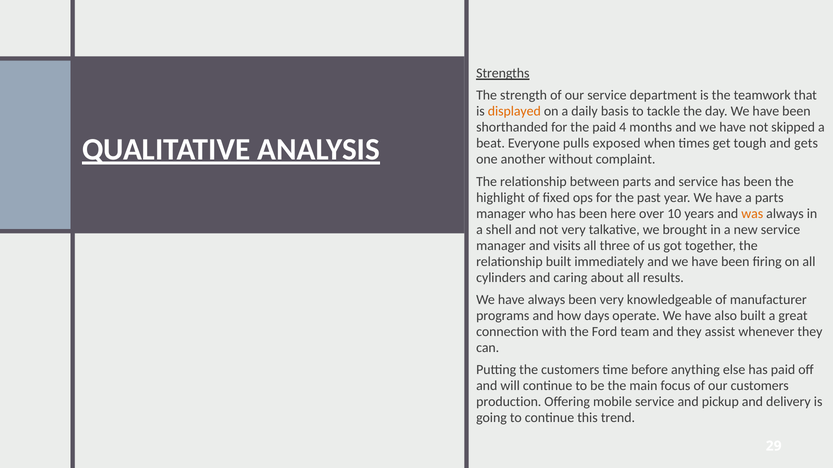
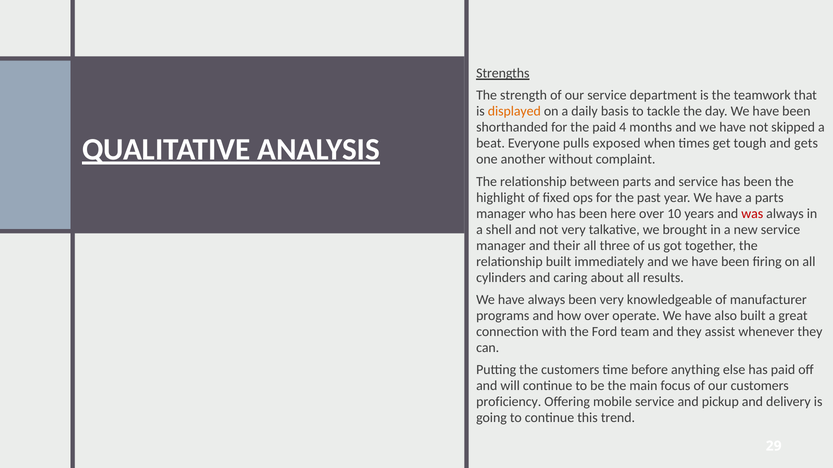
was colour: orange -> red
visits: visits -> their
how days: days -> over
production: production -> proficiency
